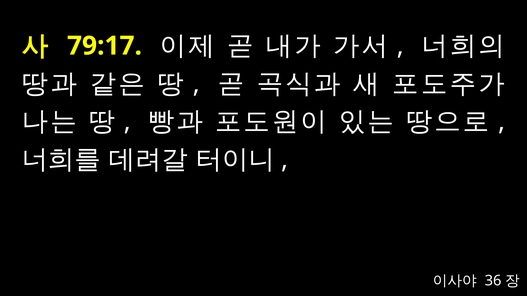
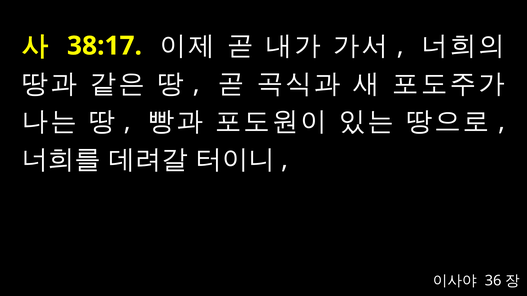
79:17: 79:17 -> 38:17
